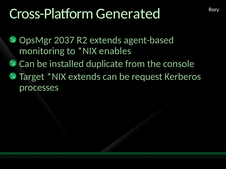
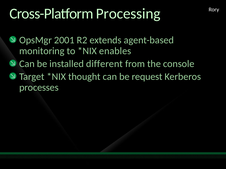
Generated: Generated -> Processing
2037: 2037 -> 2001
duplicate: duplicate -> different
extends at (84, 77): extends -> thought
